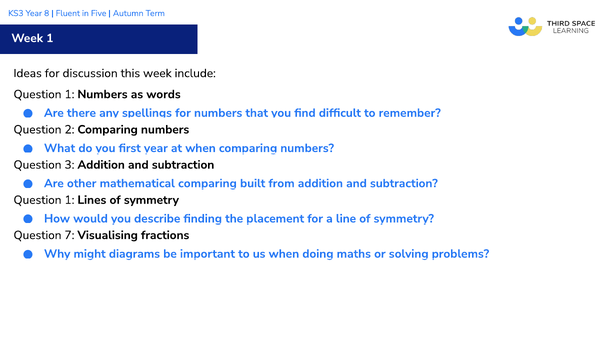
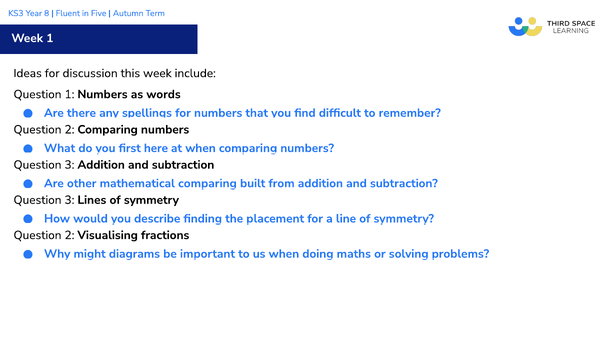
first year: year -> here
1 at (69, 200): 1 -> 3
7 at (69, 235): 7 -> 2
